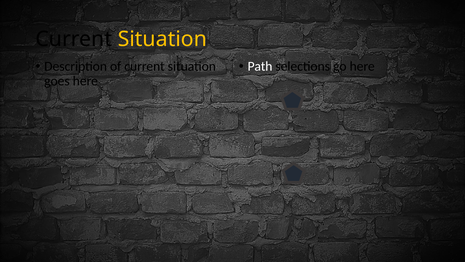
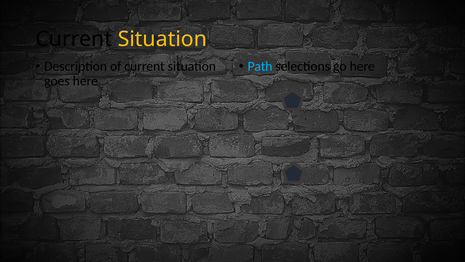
Path colour: white -> light blue
